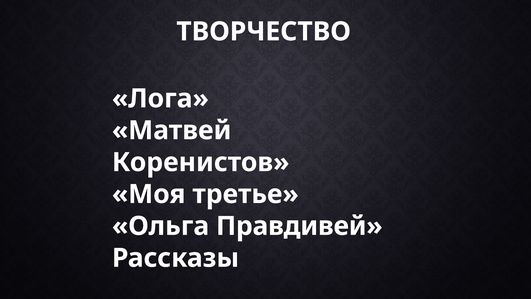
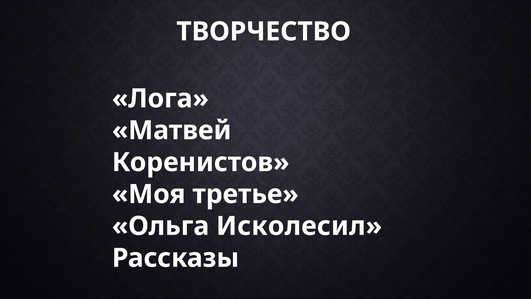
Правдивей: Правдивей -> Исколесил
